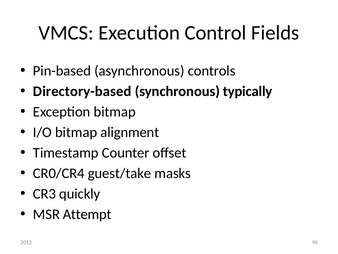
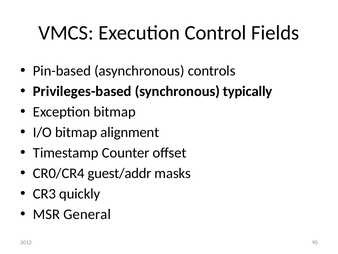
Directory-based: Directory-based -> Privileges-based
guest/take: guest/take -> guest/addr
Attempt: Attempt -> General
